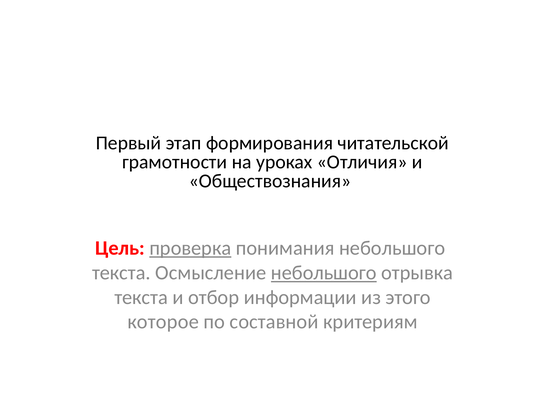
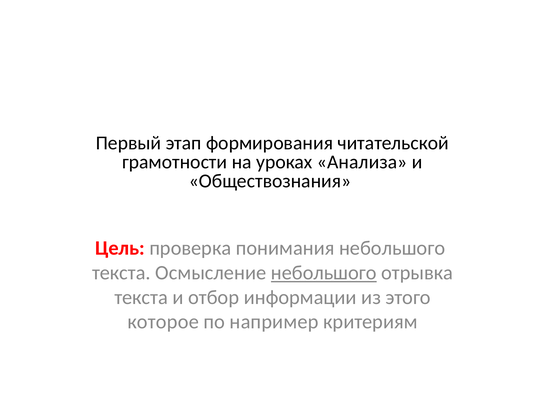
Отличия: Отличия -> Анализа
проверка underline: present -> none
составной: составной -> например
